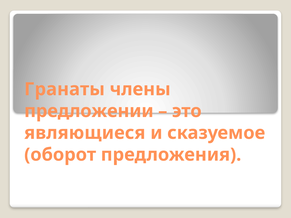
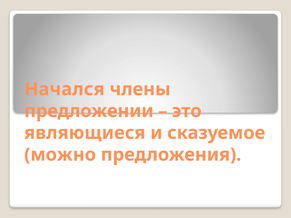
Гранаты: Гранаты -> Начался
оборот: оборот -> можно
